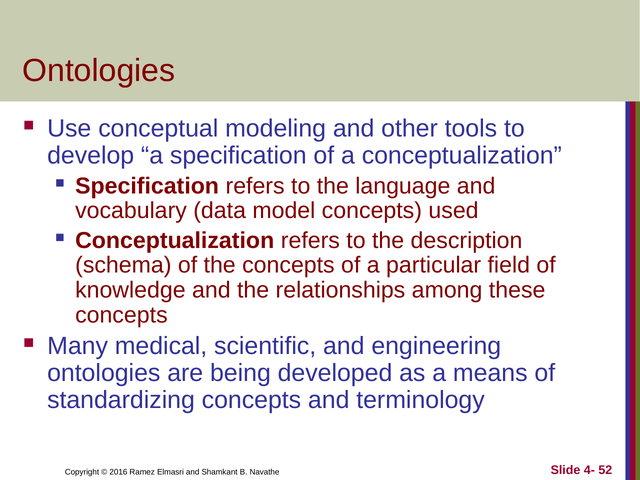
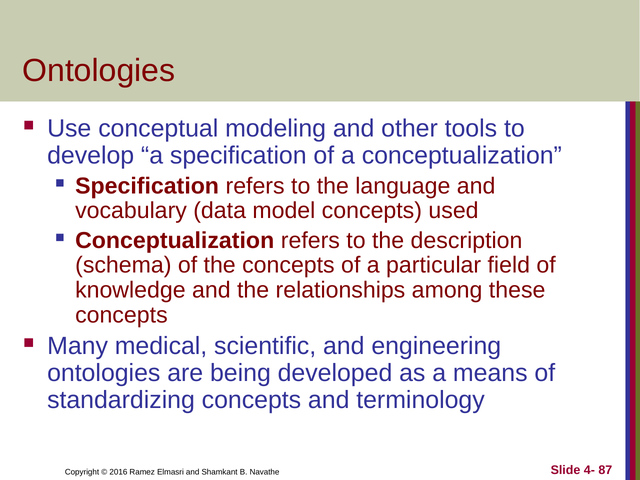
52: 52 -> 87
